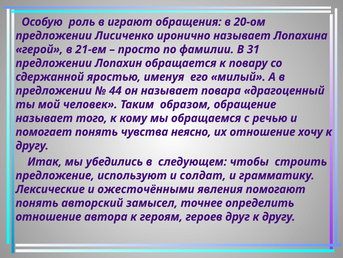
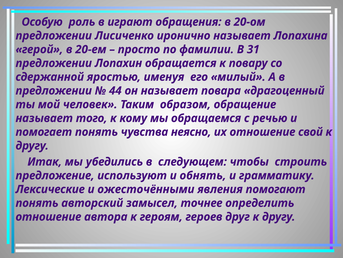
21-ем: 21-ем -> 20-ем
хочу: хочу -> свой
солдат: солдат -> обнять
